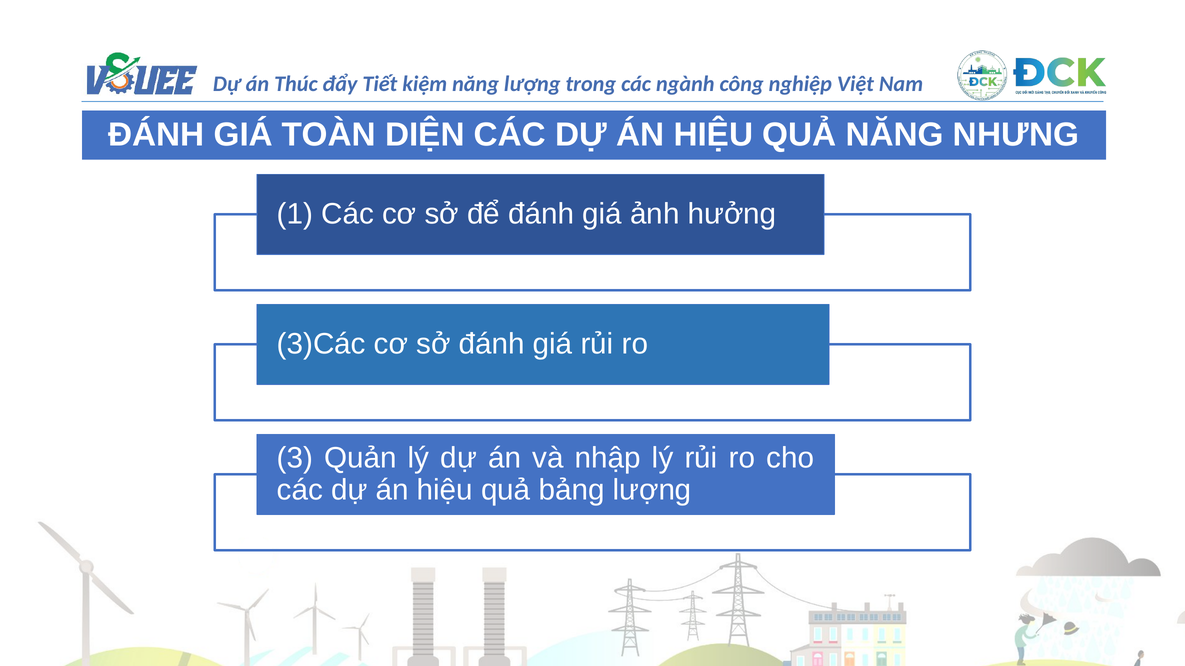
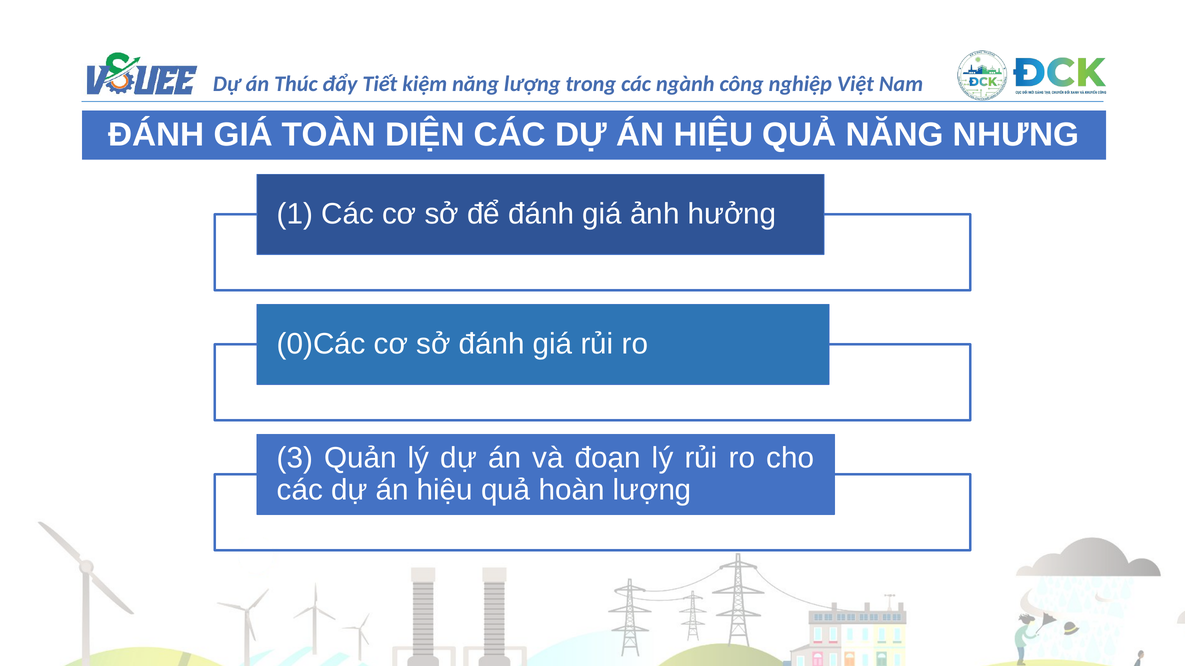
3)Các: 3)Các -> 0)Các
nhập: nhập -> đoạn
bảng: bảng -> hoàn
